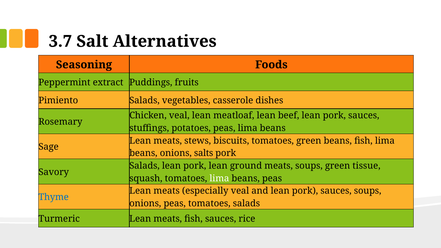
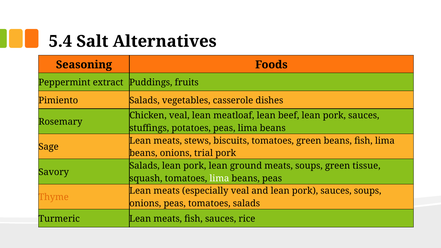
3.7: 3.7 -> 5.4
salts: salts -> trial
Thyme colour: blue -> orange
